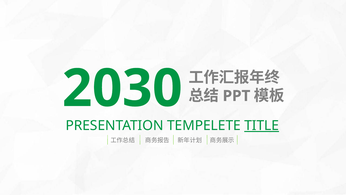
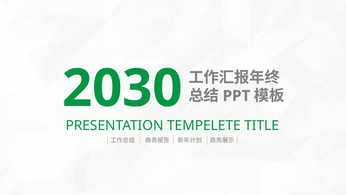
TITLE underline: present -> none
